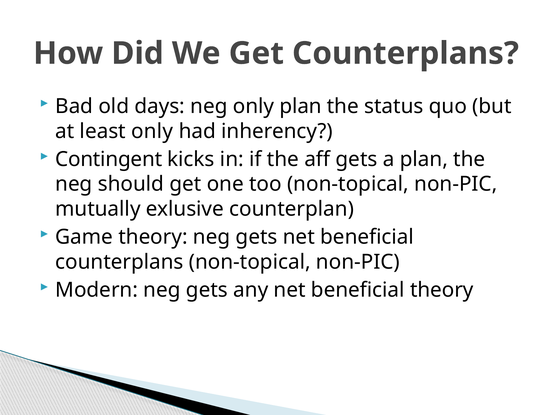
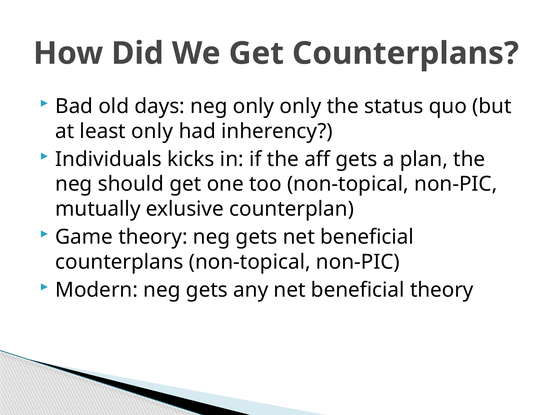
only plan: plan -> only
Contingent: Contingent -> Individuals
